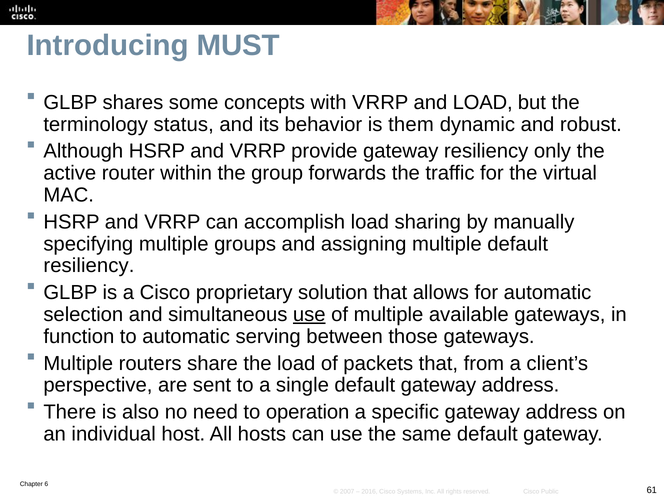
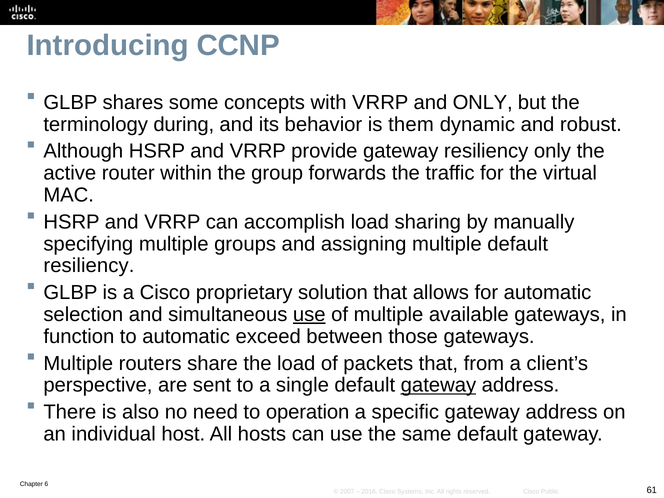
MUST: MUST -> CCNP
and LOAD: LOAD -> ONLY
status: status -> during
serving: serving -> exceed
gateway at (438, 385) underline: none -> present
